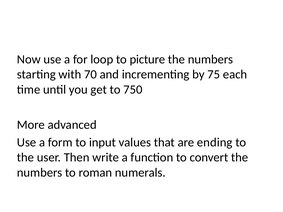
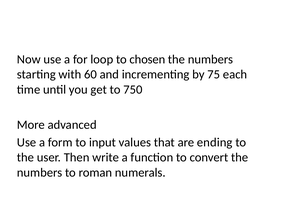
picture: picture -> chosen
70: 70 -> 60
